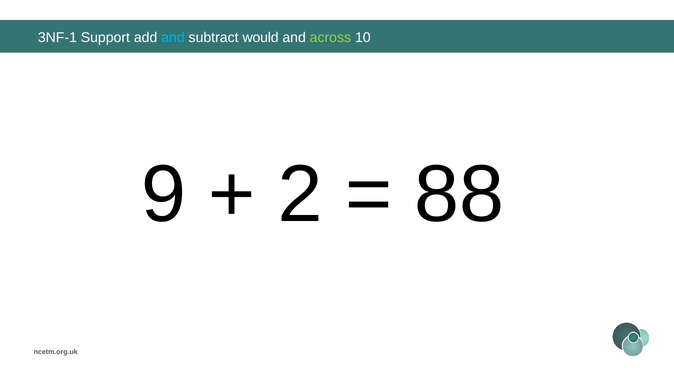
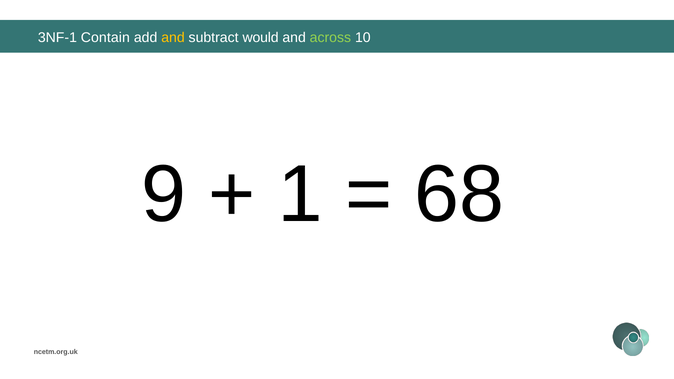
Support: Support -> Contain
and at (173, 38) colour: light blue -> yellow
2: 2 -> 1
88: 88 -> 68
